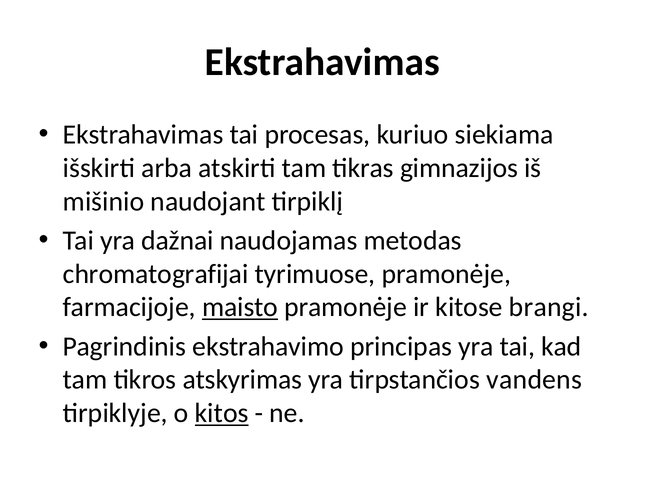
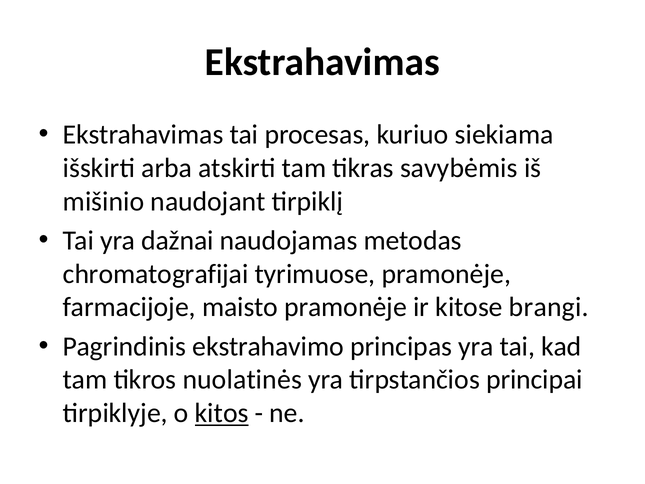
gimnazijos: gimnazijos -> savybėmis
maisto underline: present -> none
atskyrimas: atskyrimas -> nuolatinės
vandens: vandens -> principai
